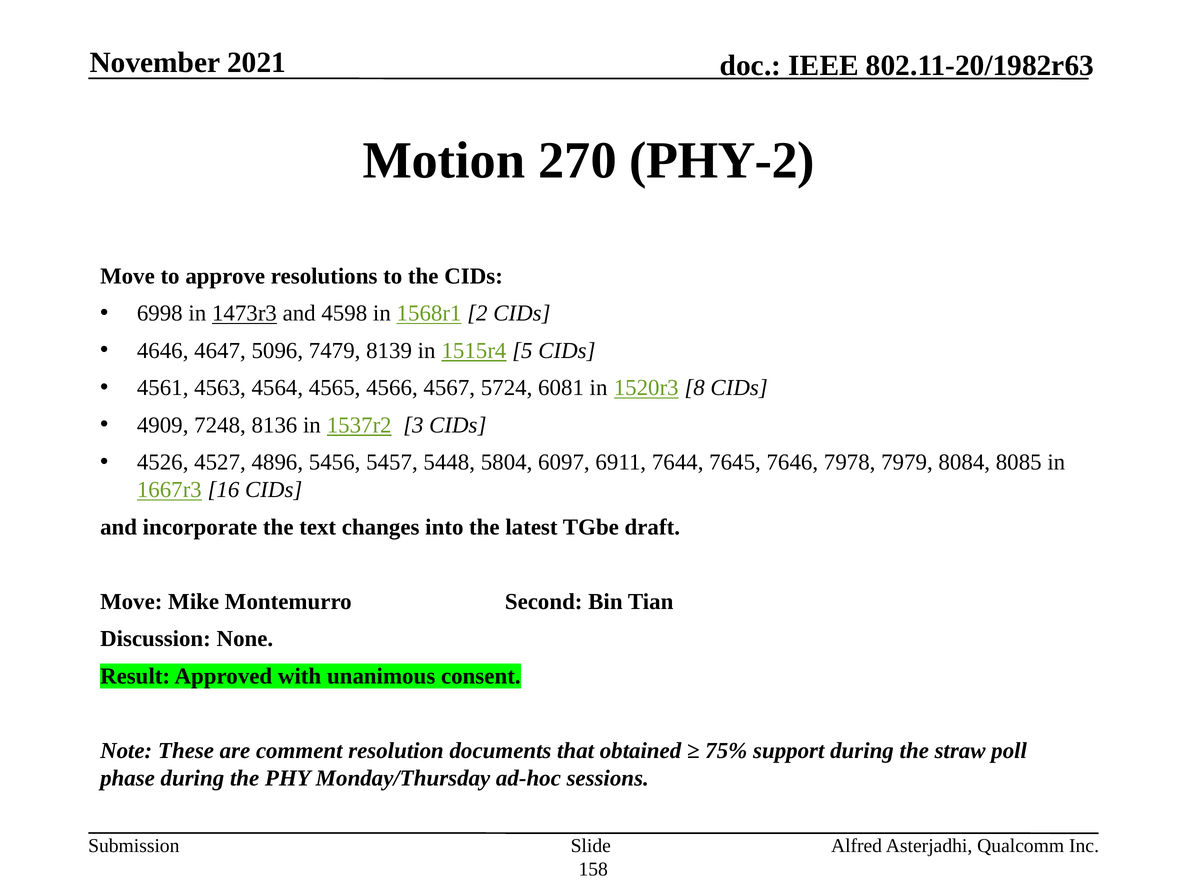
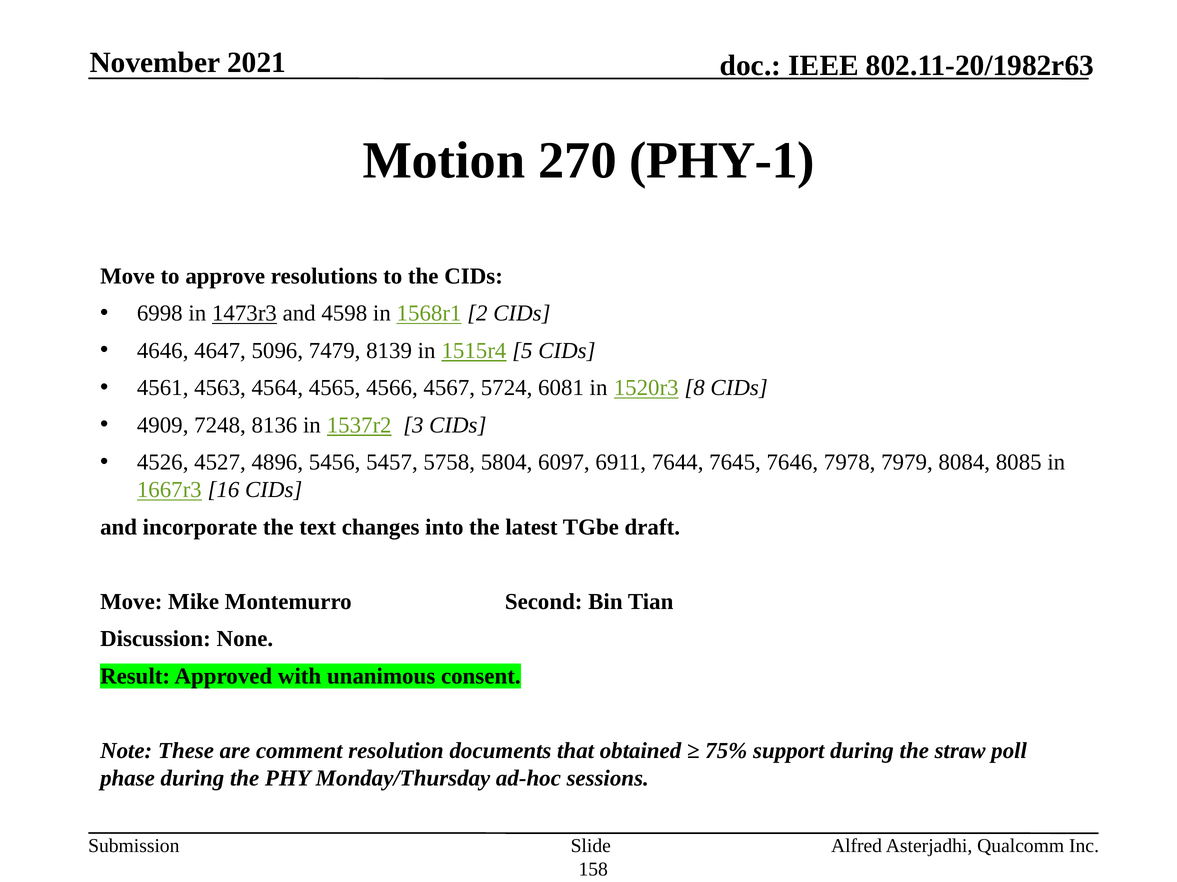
PHY-2: PHY-2 -> PHY-1
5448: 5448 -> 5758
